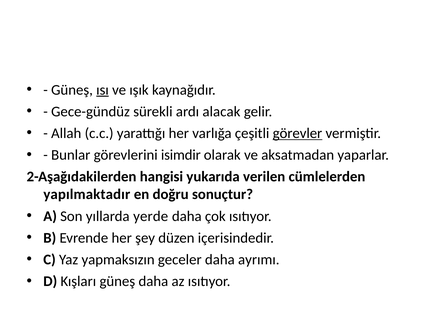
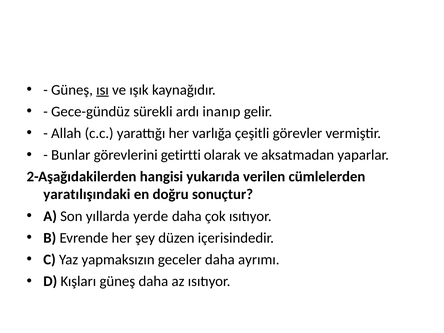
alacak: alacak -> inanıp
görevler underline: present -> none
isimdir: isimdir -> getirtti
yapılmaktadır: yapılmaktadır -> yaratılışındaki
